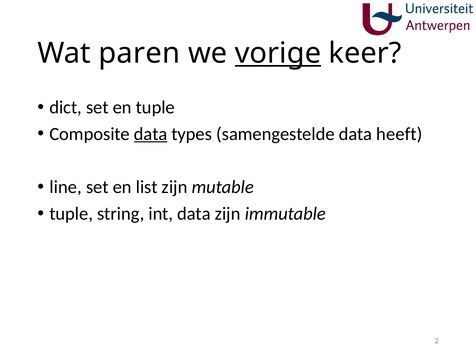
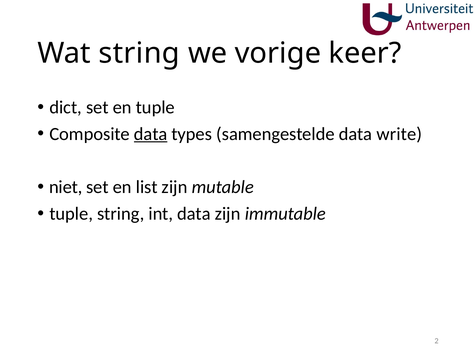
Wat paren: paren -> string
vorige underline: present -> none
heeft: heeft -> write
line: line -> niet
